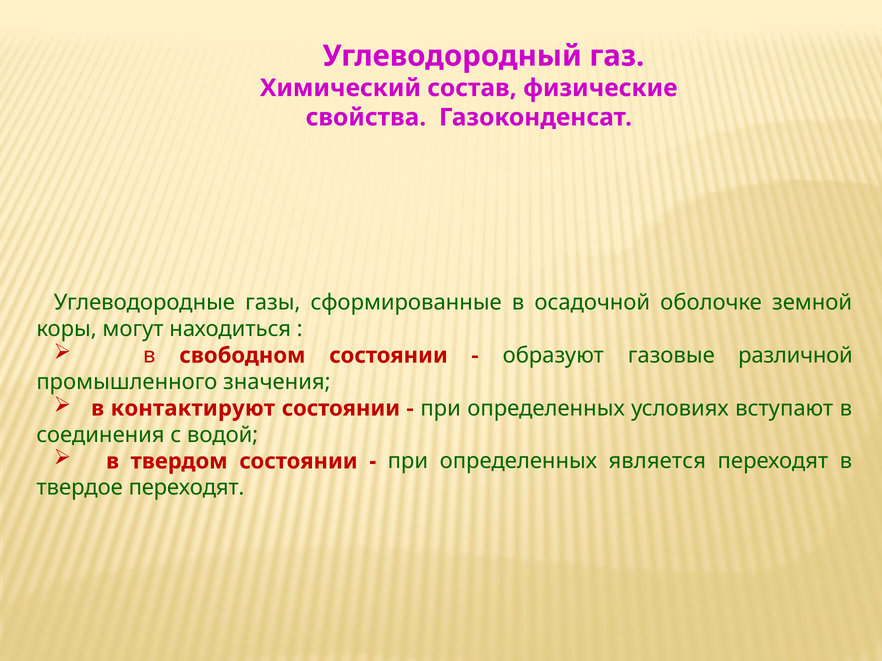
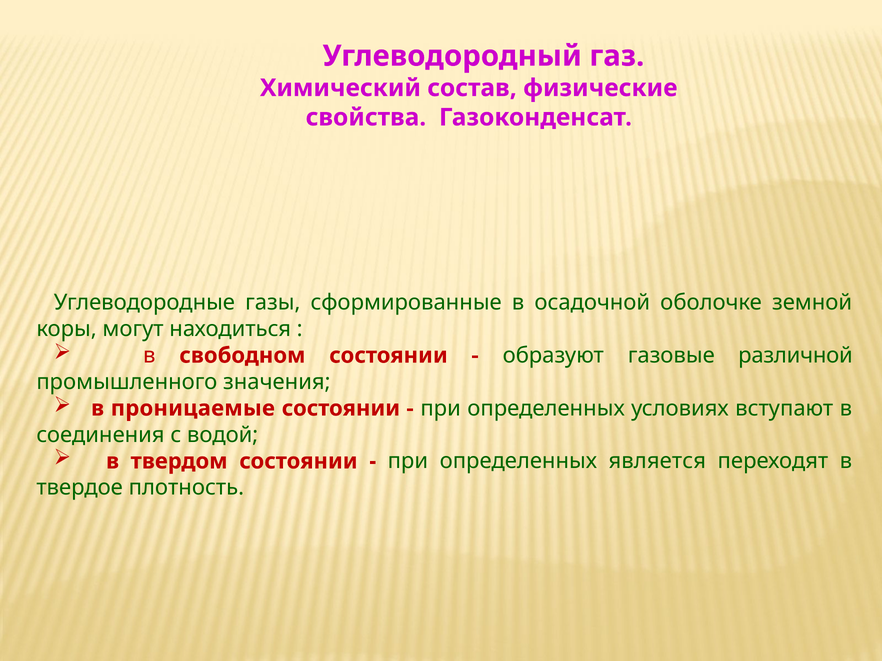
контактируют: контактируют -> проницаемые
твердое переходят: переходят -> плотность
